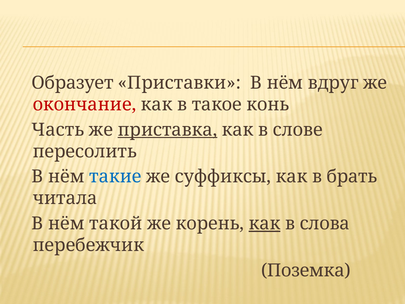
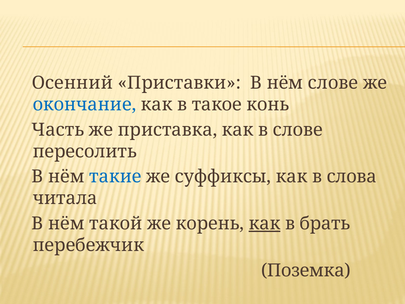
Образует: Образует -> Осенний
нём вдруг: вдруг -> слове
окончание colour: red -> blue
приставка underline: present -> none
брать: брать -> слова
слова: слова -> брать
